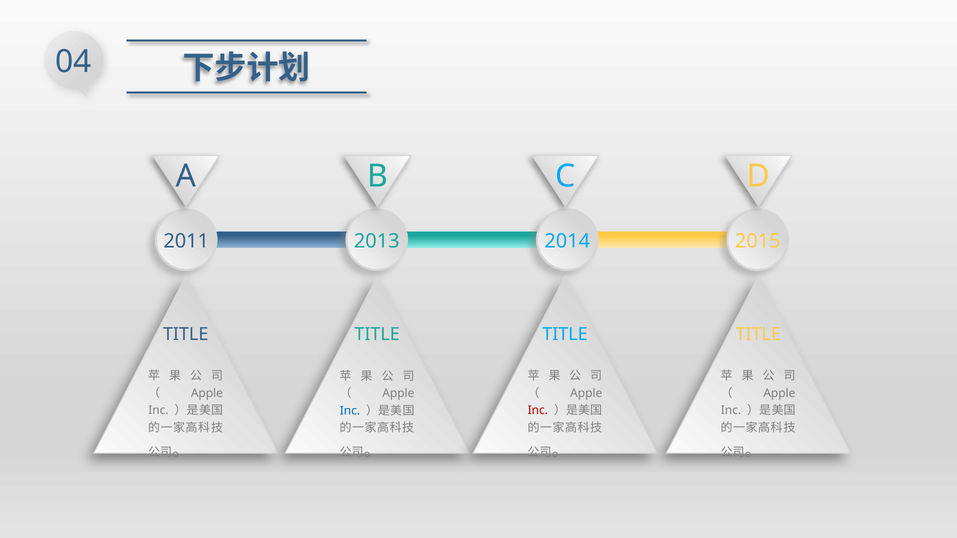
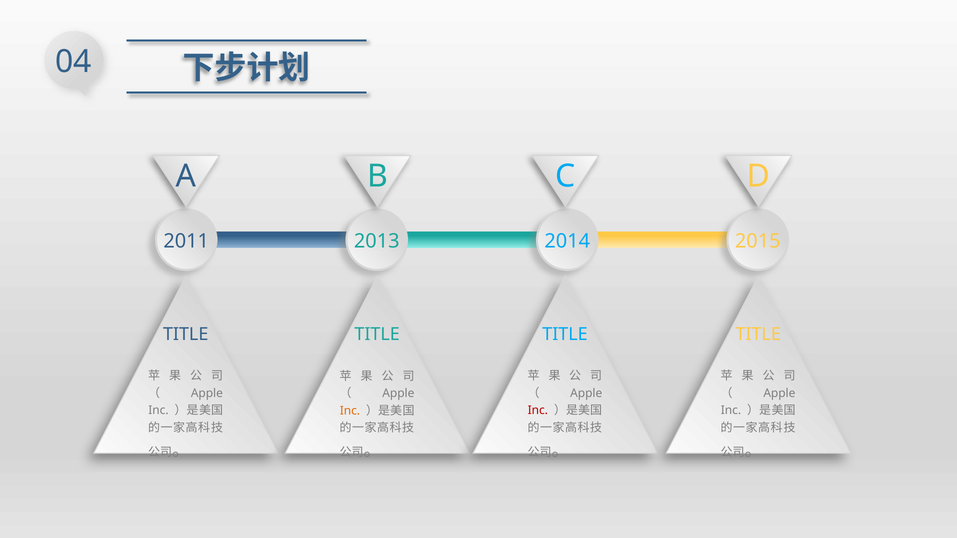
Inc at (350, 411) colour: blue -> orange
